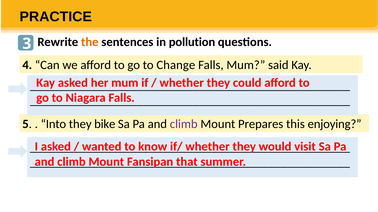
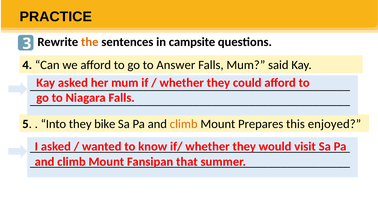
pollution: pollution -> campsite
Change: Change -> Answer
climb at (184, 124) colour: purple -> orange
enjoying: enjoying -> enjoyed
